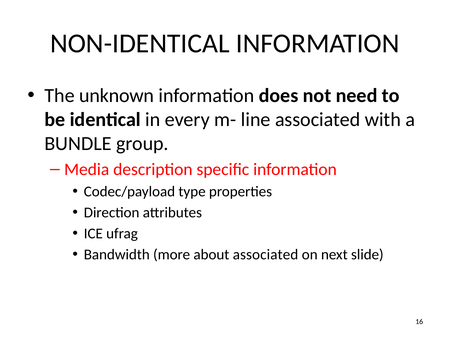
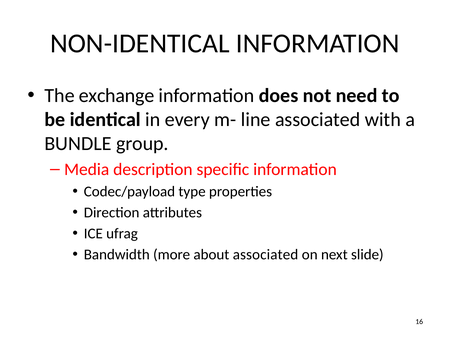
unknown: unknown -> exchange
